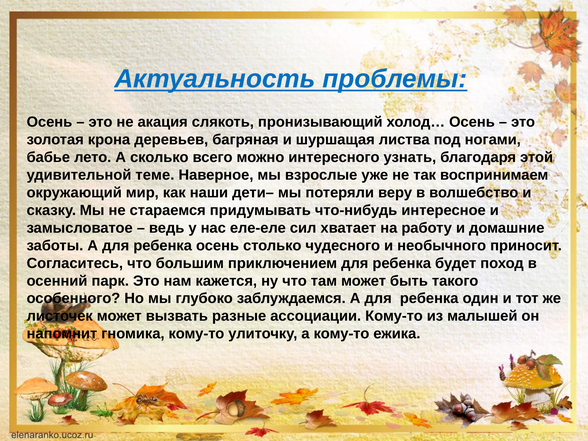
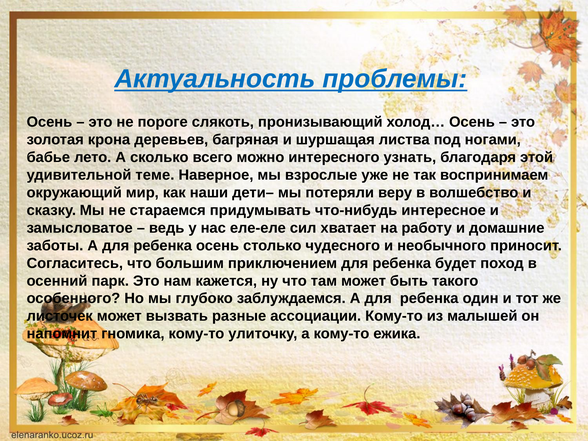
акация: акация -> пороге
